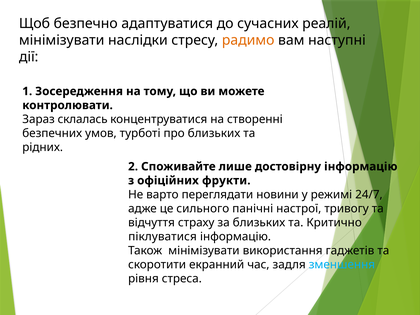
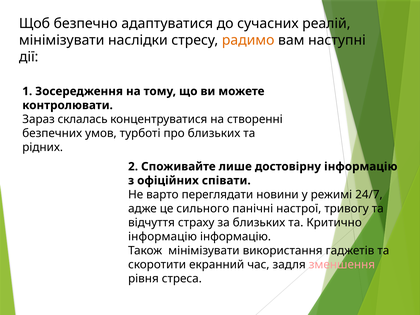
фрукти: фрукти -> співати
піклуватися at (163, 237): піклуватися -> інформацію
зменшення colour: light blue -> pink
